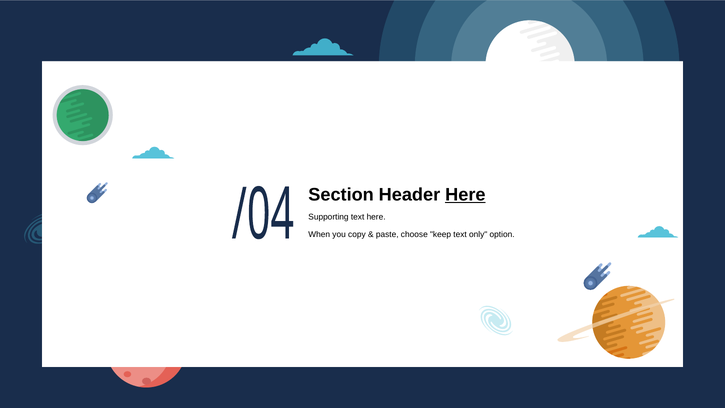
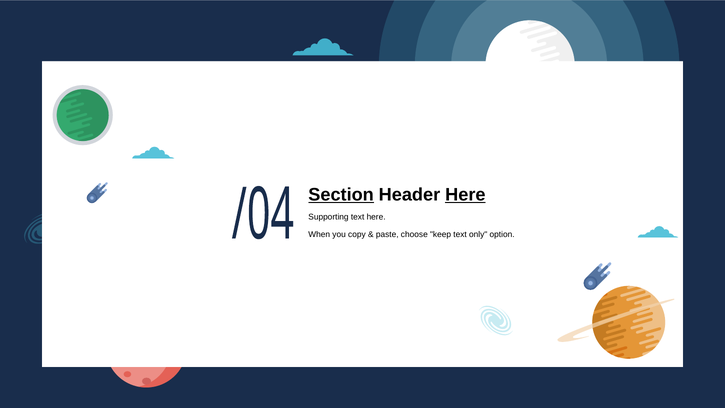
Section underline: none -> present
